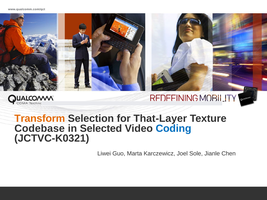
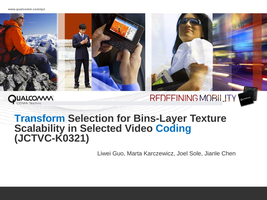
Transform colour: orange -> blue
That-Layer: That-Layer -> Bins-Layer
Codebase: Codebase -> Scalability
